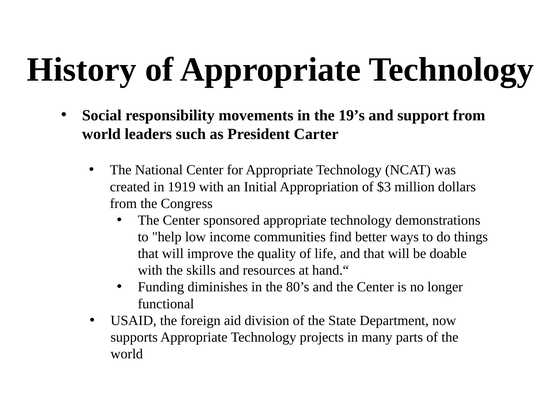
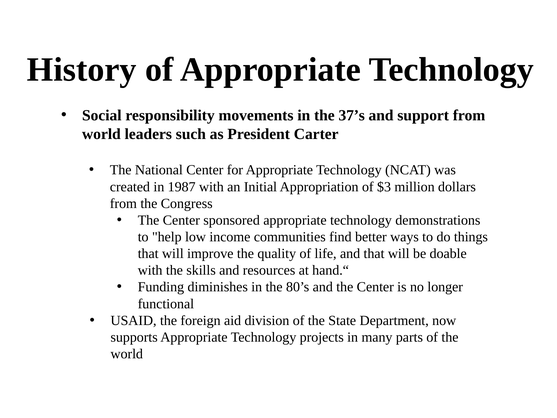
19’s: 19’s -> 37’s
1919: 1919 -> 1987
